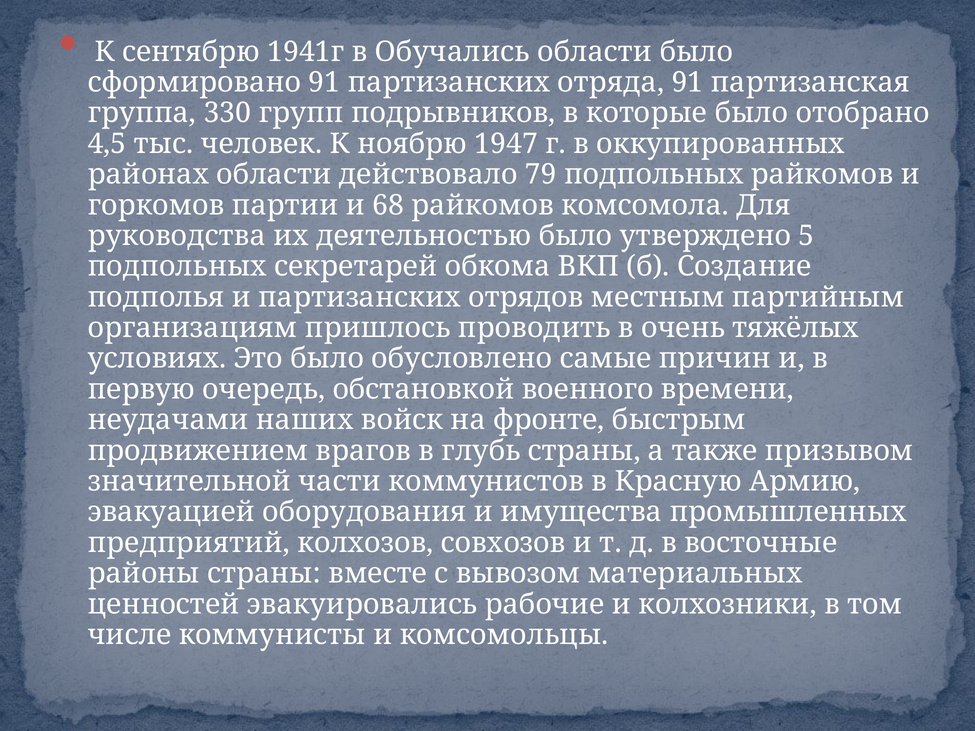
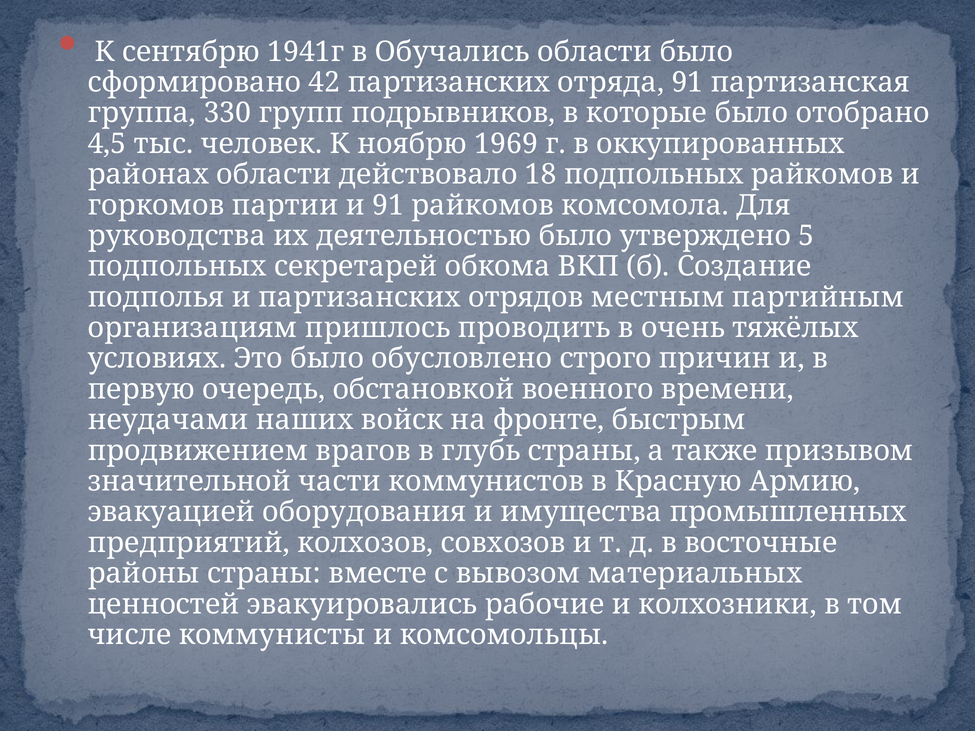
сформировано 91: 91 -> 42
1947: 1947 -> 1969
79: 79 -> 18
и 68: 68 -> 91
самые: самые -> строго
